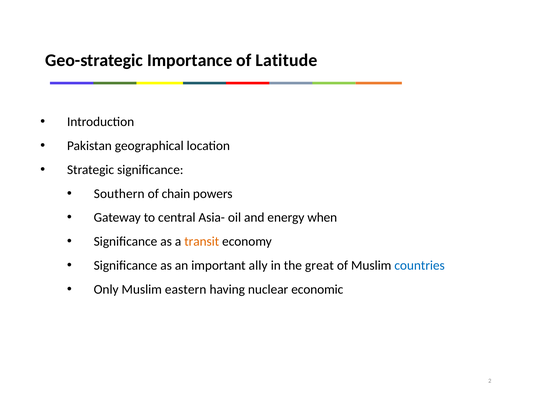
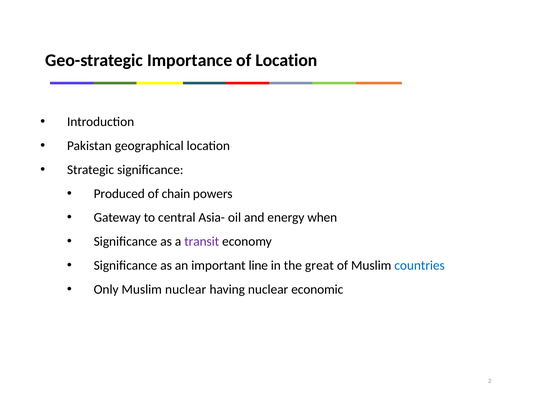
of Latitude: Latitude -> Location
Southern: Southern -> Produced
transit colour: orange -> purple
ally: ally -> line
Muslim eastern: eastern -> nuclear
